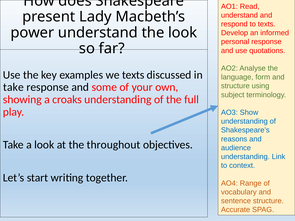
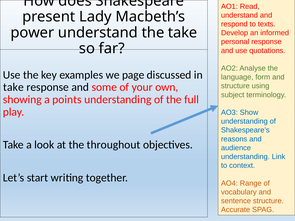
the look: look -> take
we texts: texts -> page
croaks: croaks -> points
